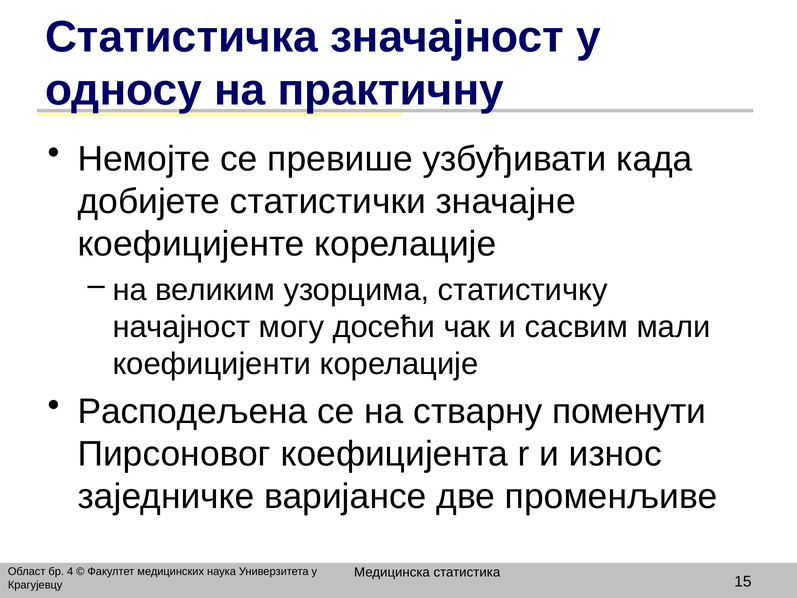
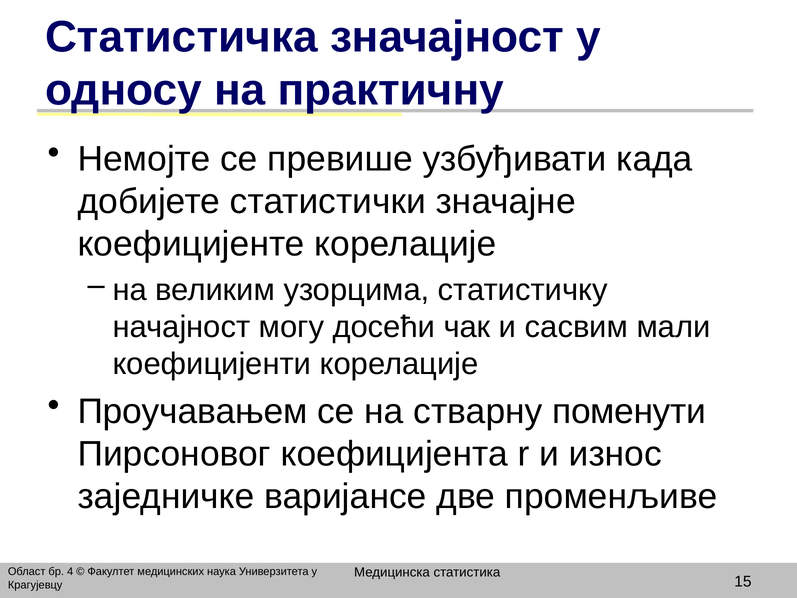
Расподељена: Расподељена -> Проучавањем
